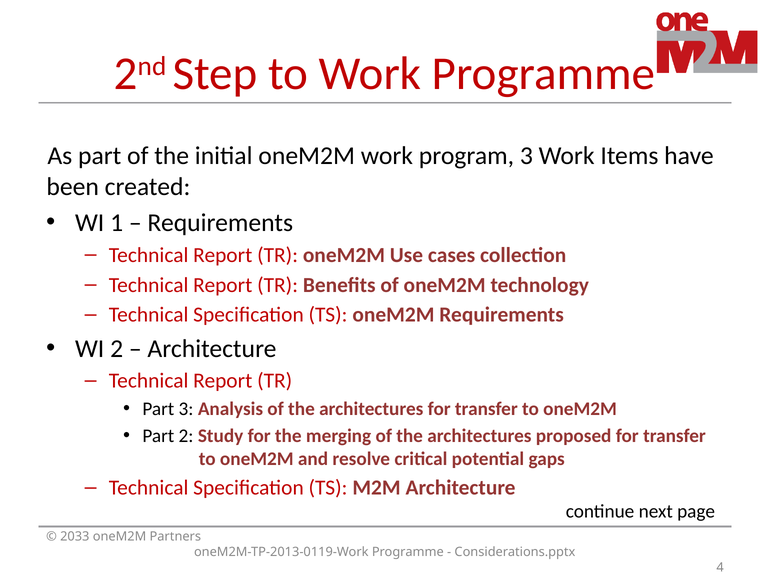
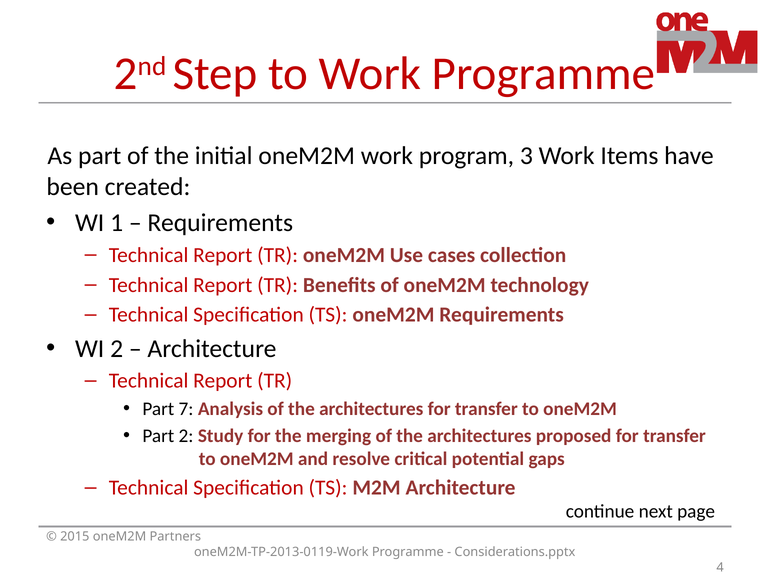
Part 3: 3 -> 7
2033: 2033 -> 2015
